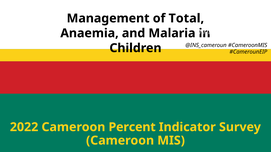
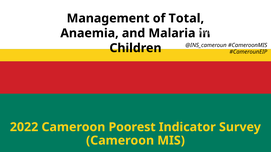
Percent: Percent -> Poorest
